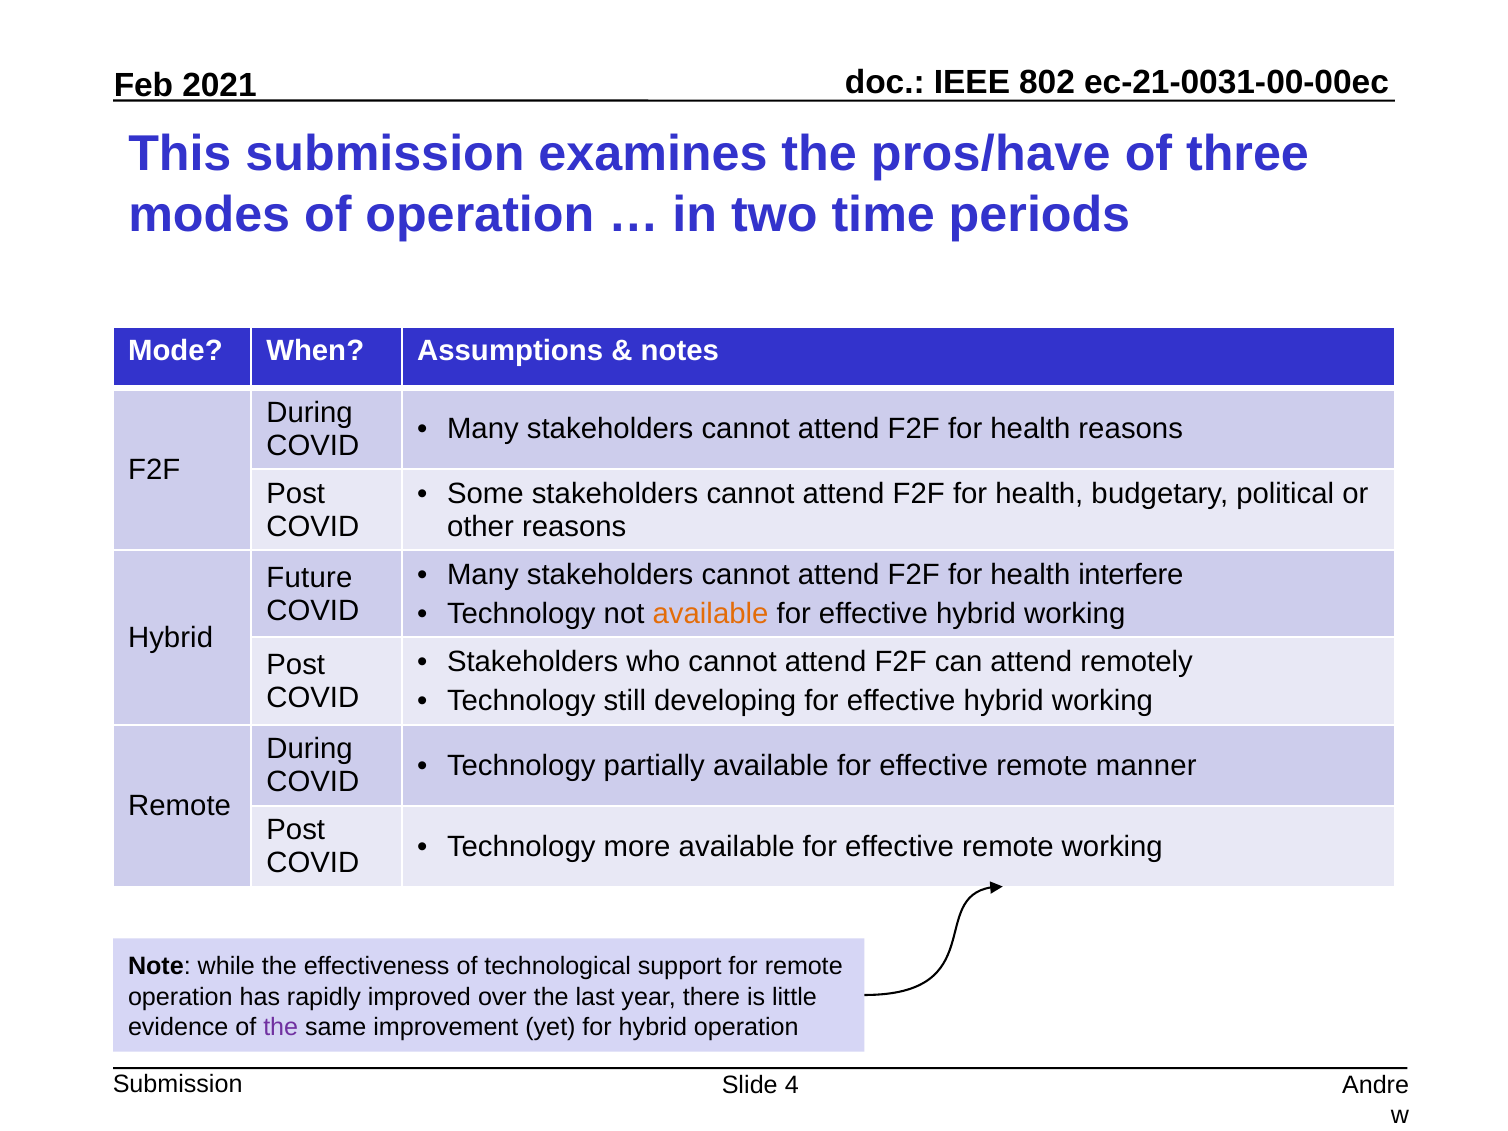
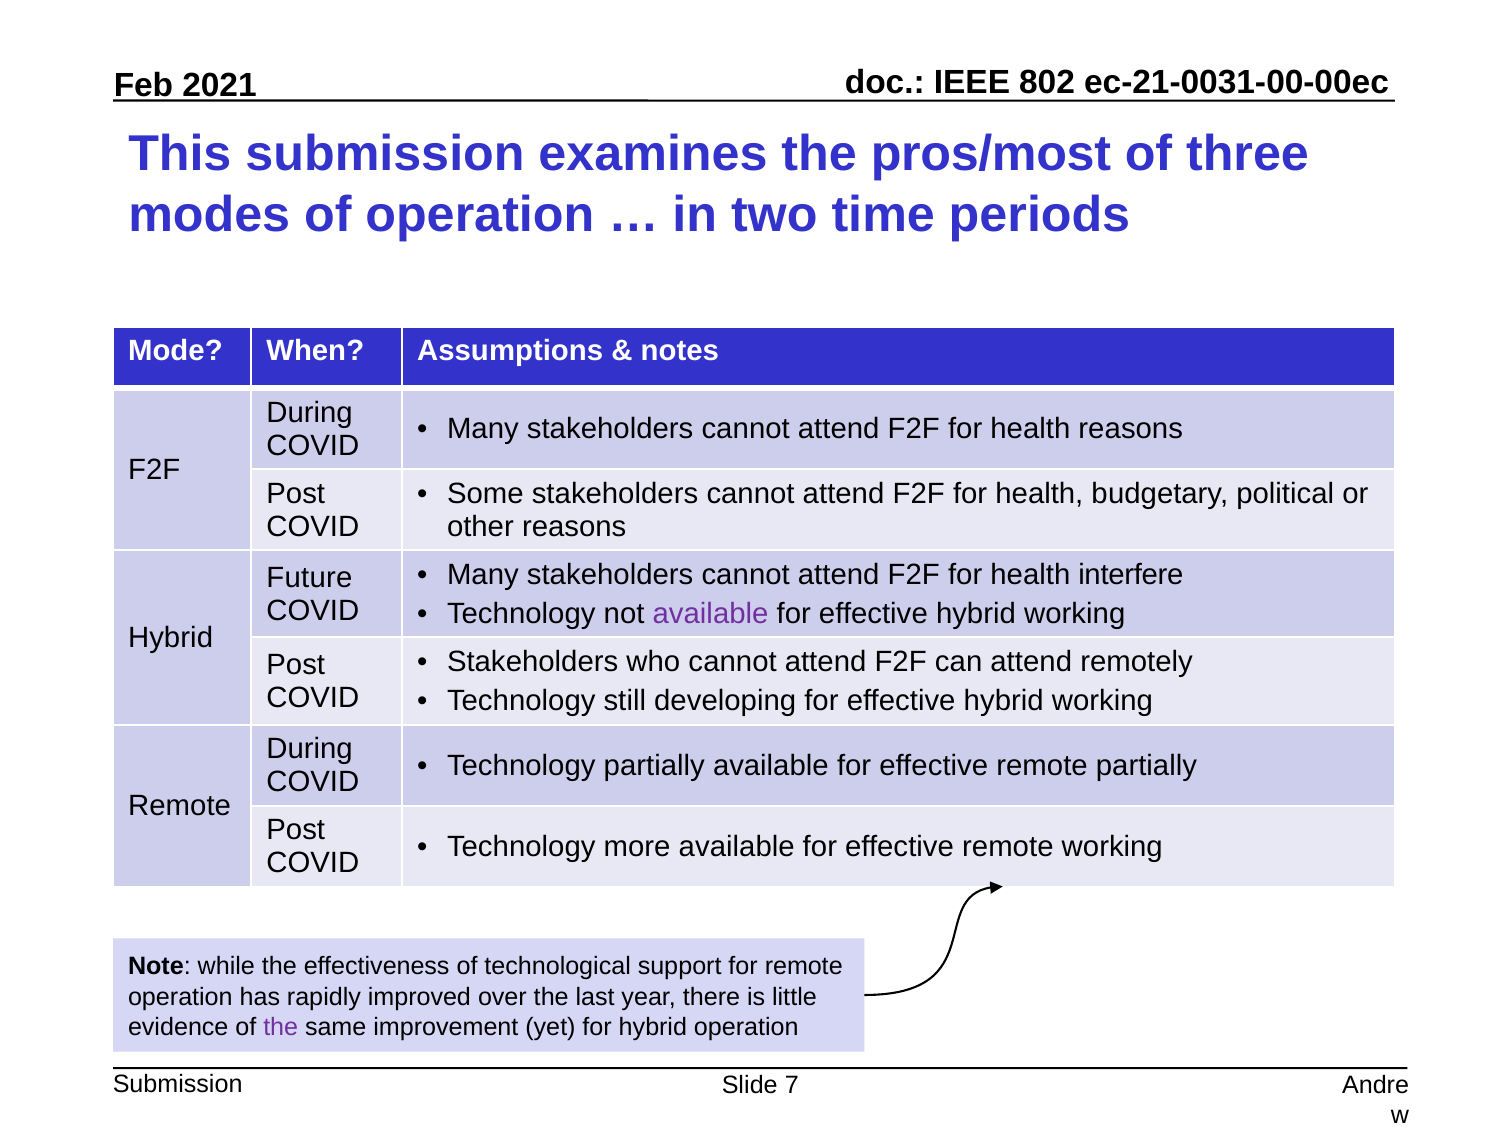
pros/have: pros/have -> pros/most
available at (711, 614) colour: orange -> purple
remote manner: manner -> partially
4: 4 -> 7
